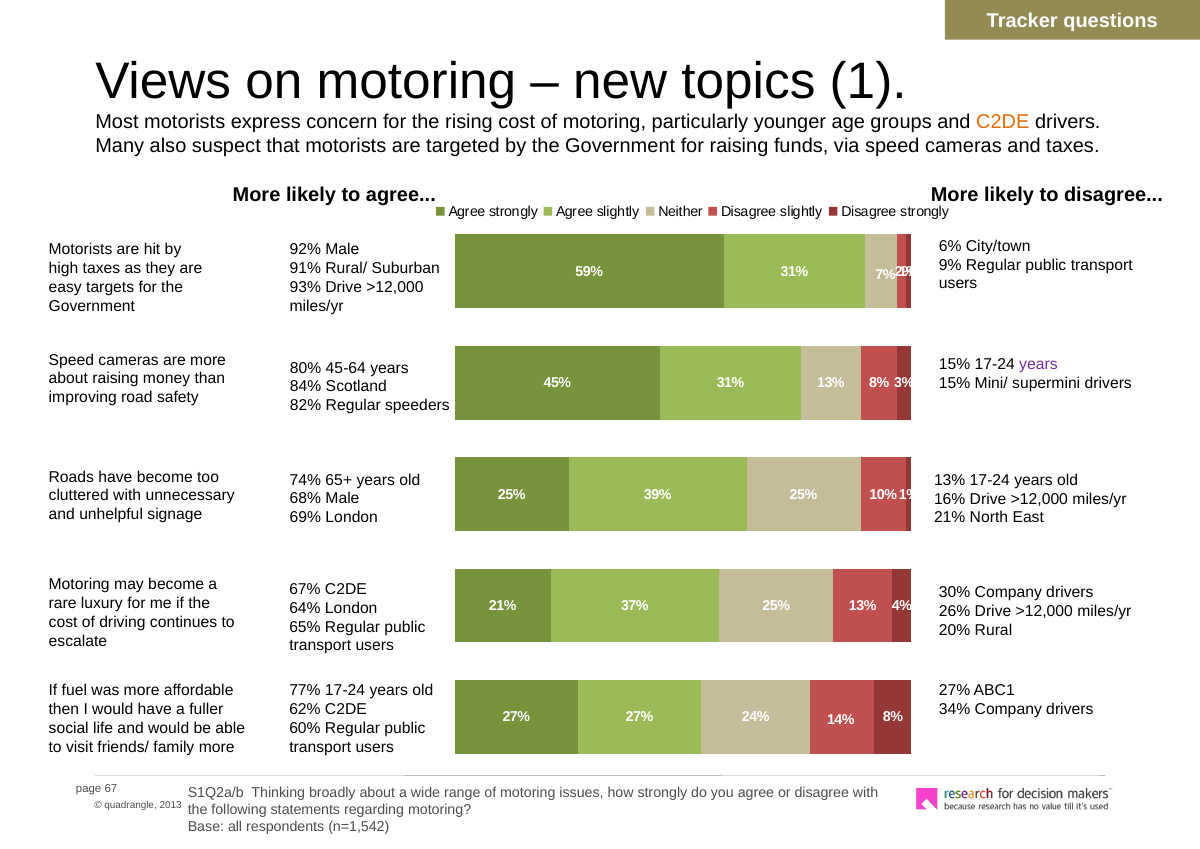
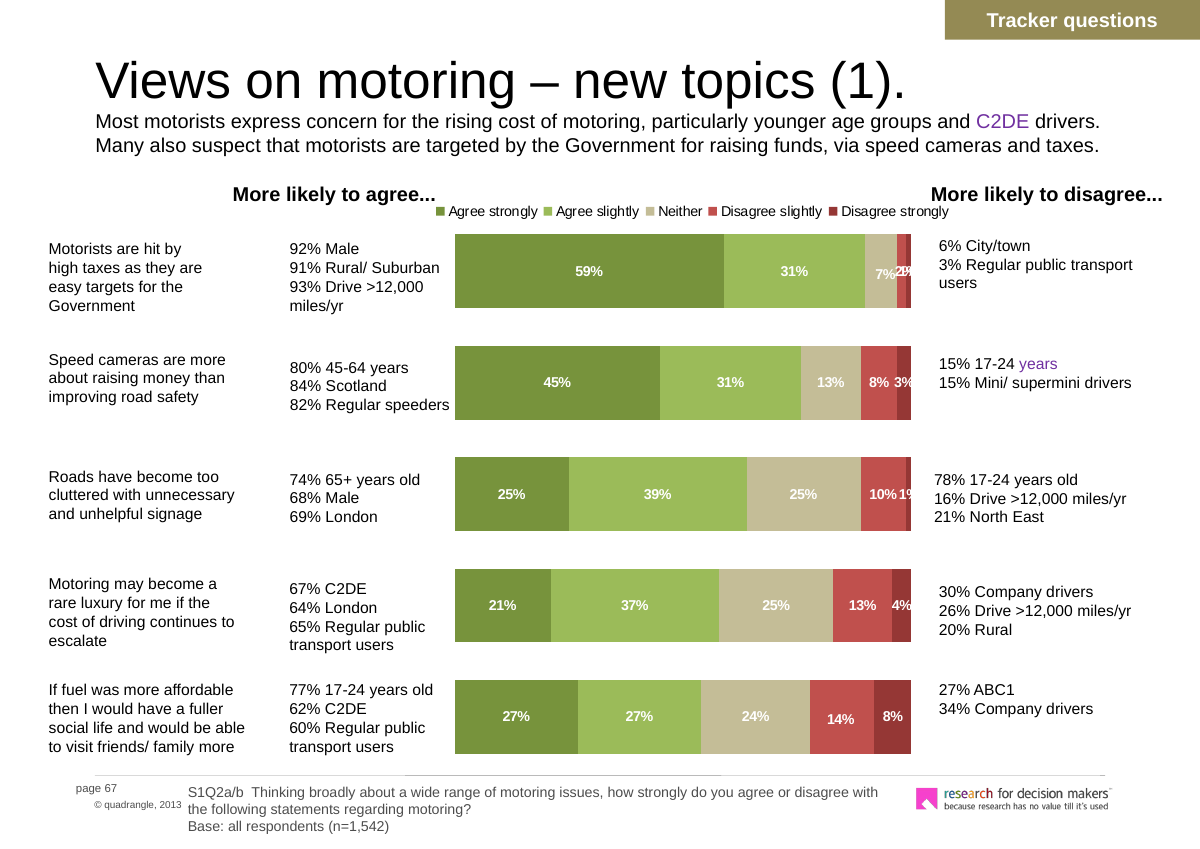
C2DE at (1003, 122) colour: orange -> purple
9% at (950, 265): 9% -> 3%
13% at (950, 480): 13% -> 78%
